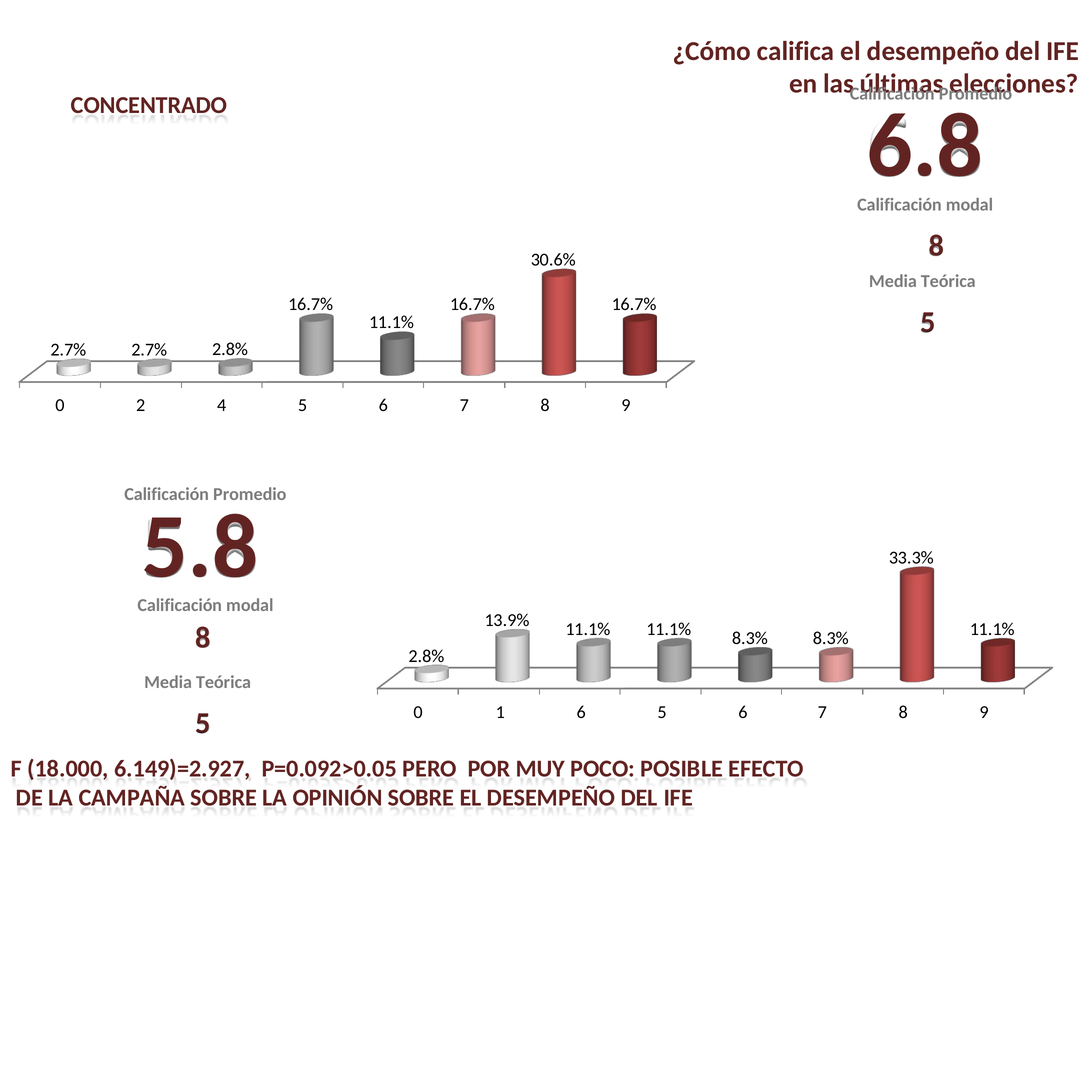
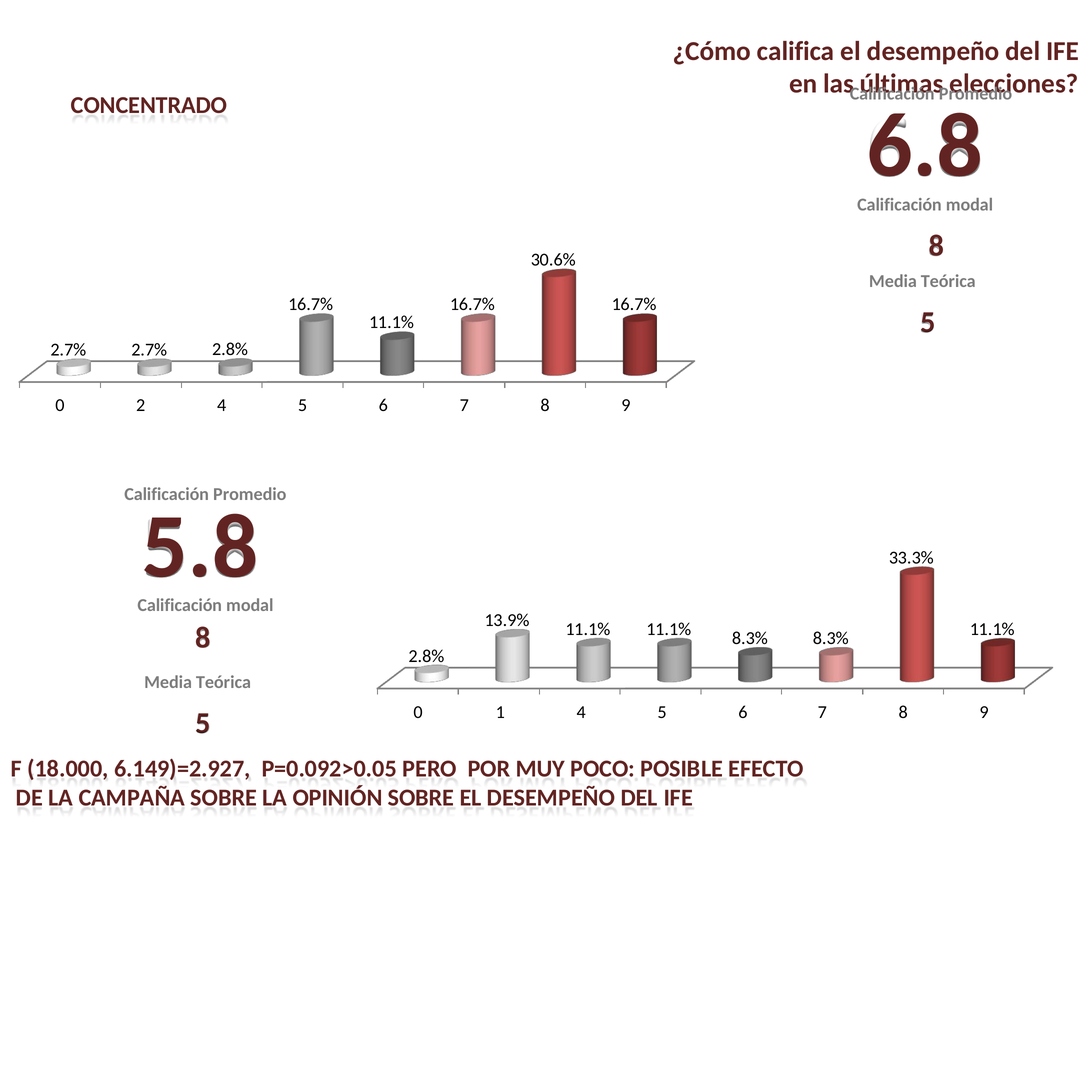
1 6: 6 -> 4
